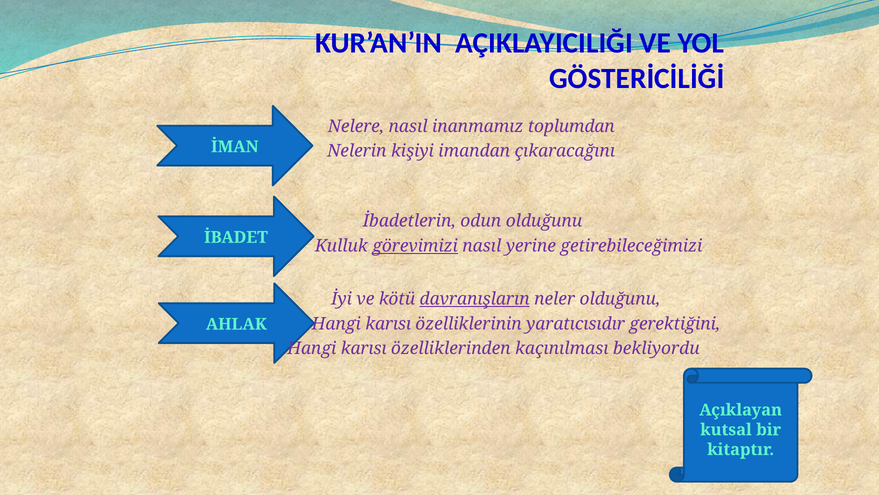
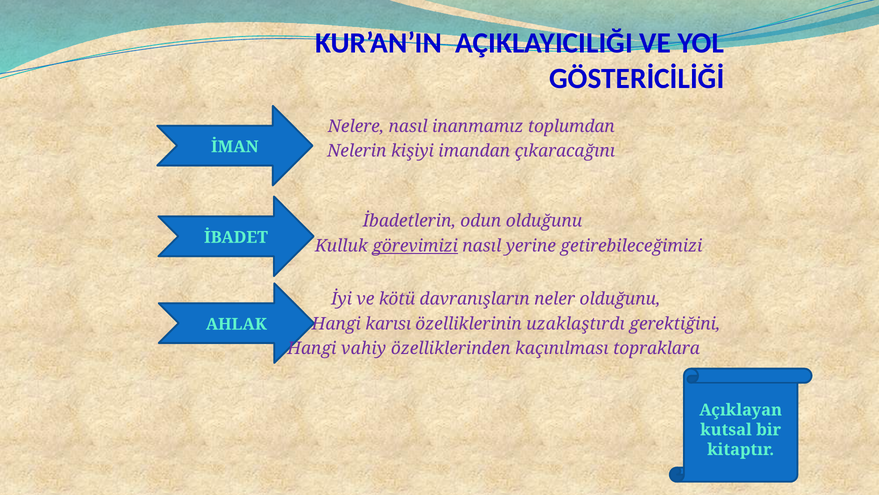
davranışların underline: present -> none
yaratıcısıdır: yaratıcısıdır -> uzaklaştırdı
karısı at (364, 348): karısı -> vahiy
bekliyordu: bekliyordu -> topraklara
